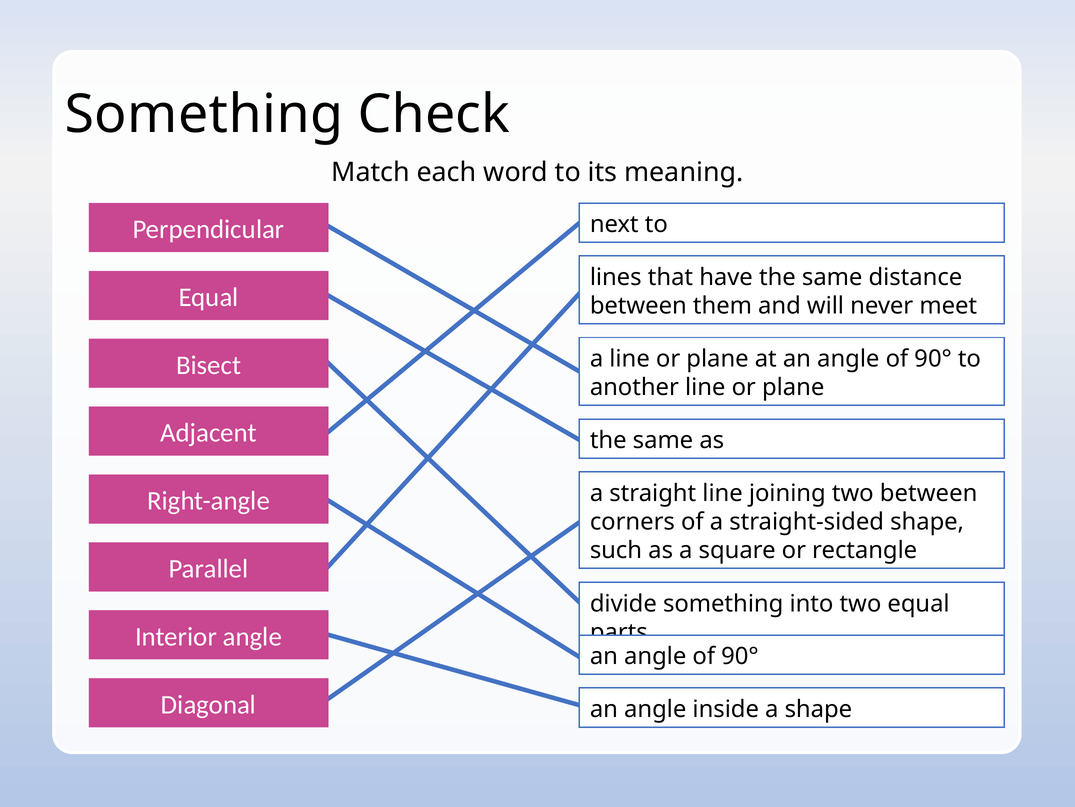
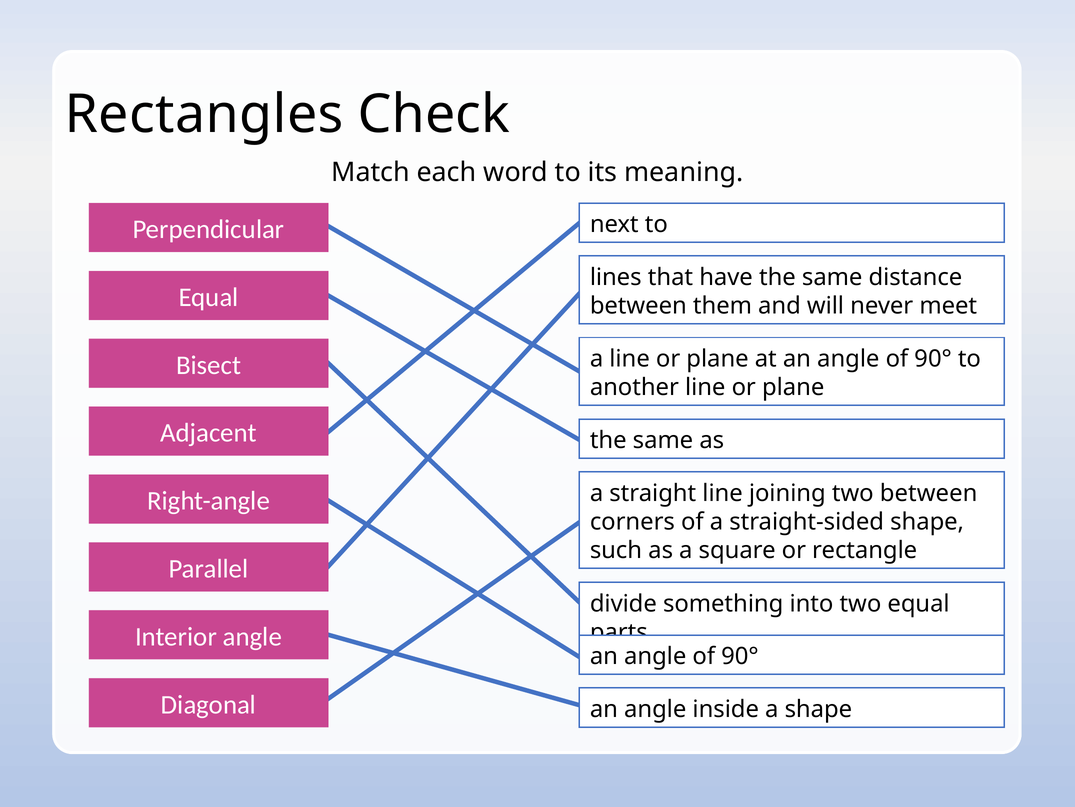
Something at (204, 114): Something -> Rectangles
